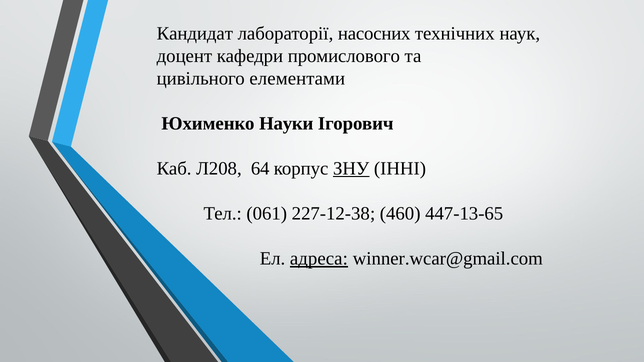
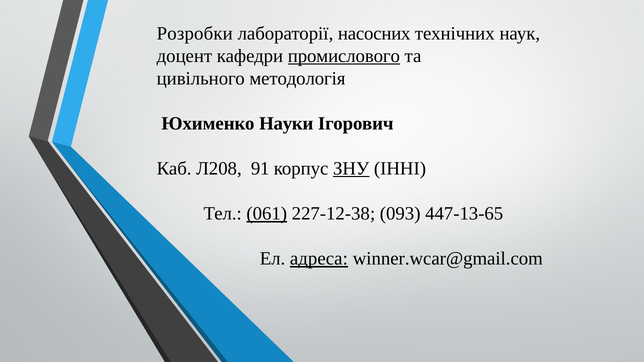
Кандидат: Кандидат -> Розробки
промислового underline: none -> present
елементами: елементами -> методологія
64: 64 -> 91
061 underline: none -> present
460: 460 -> 093
